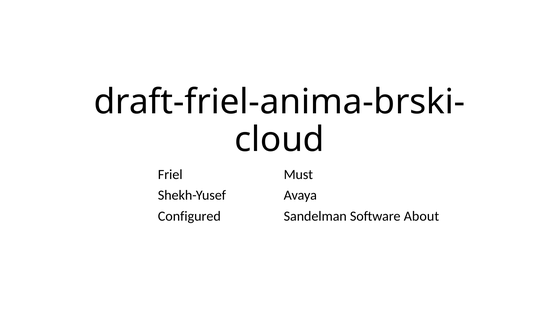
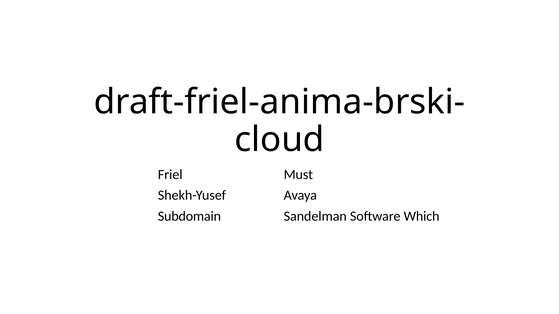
Configured: Configured -> Subdomain
About: About -> Which
